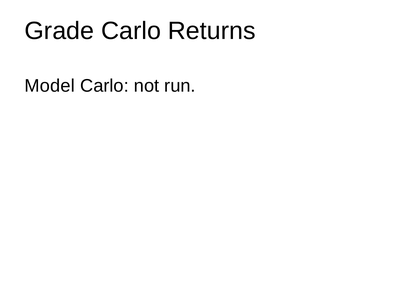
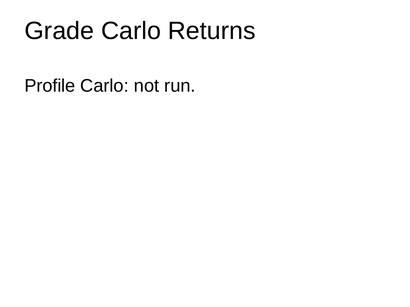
Model: Model -> Profile
